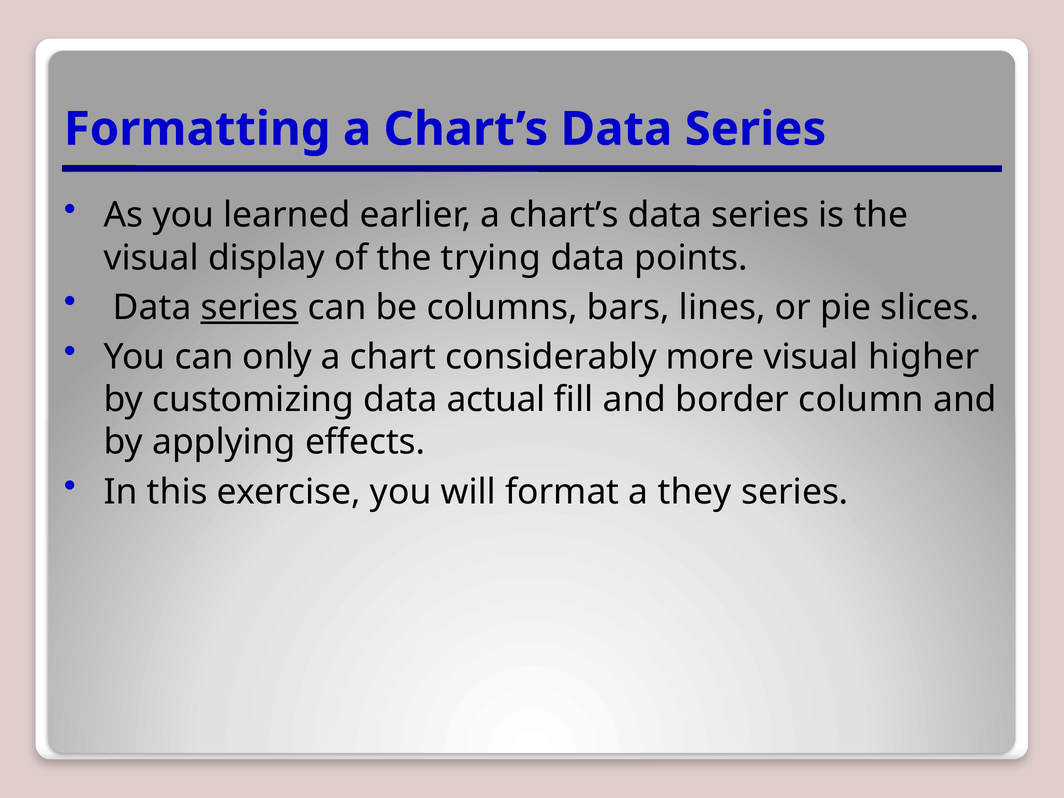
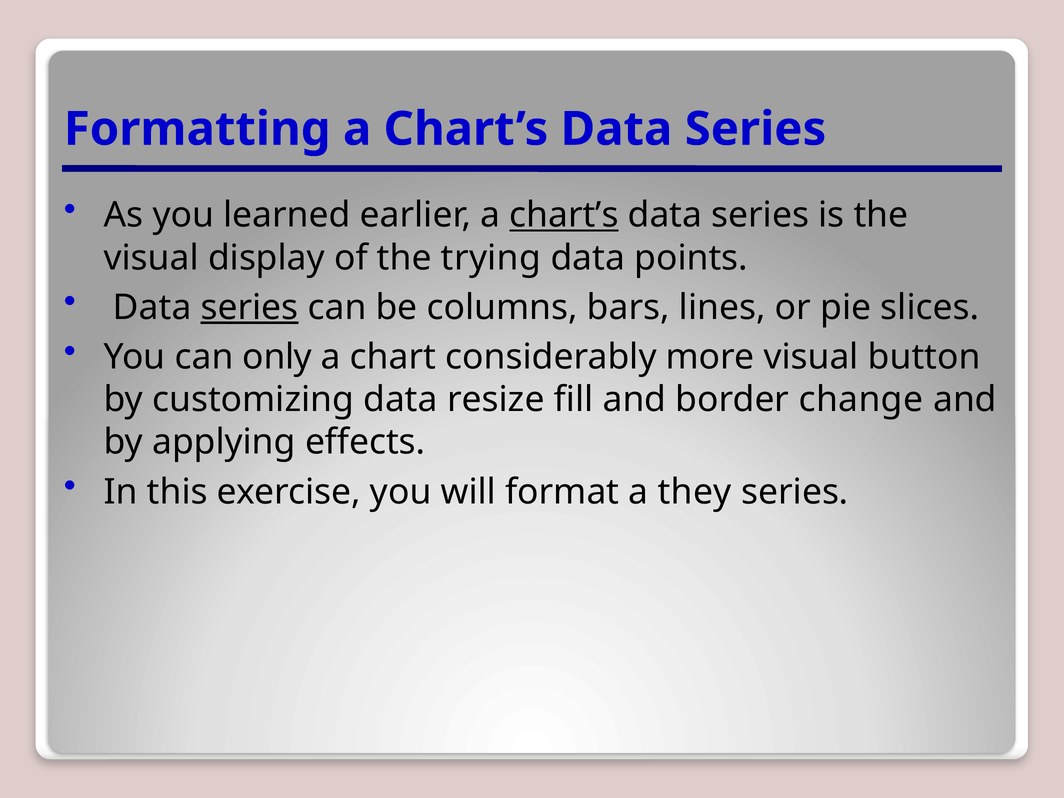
chart’s at (564, 215) underline: none -> present
higher: higher -> button
actual: actual -> resize
column: column -> change
